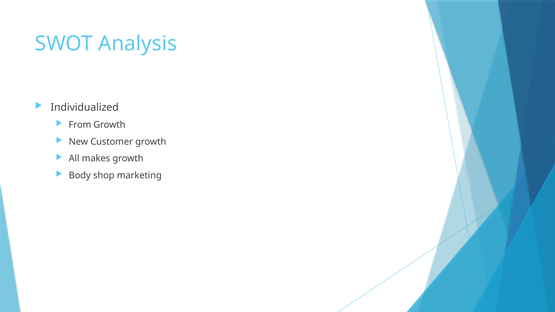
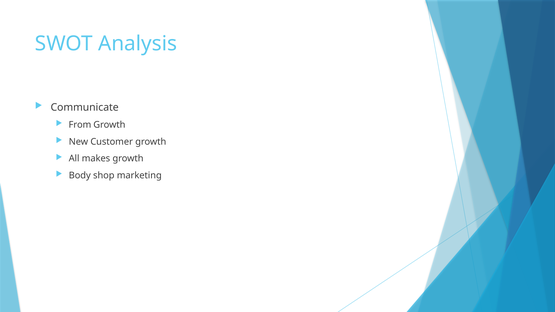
Individualized: Individualized -> Communicate
